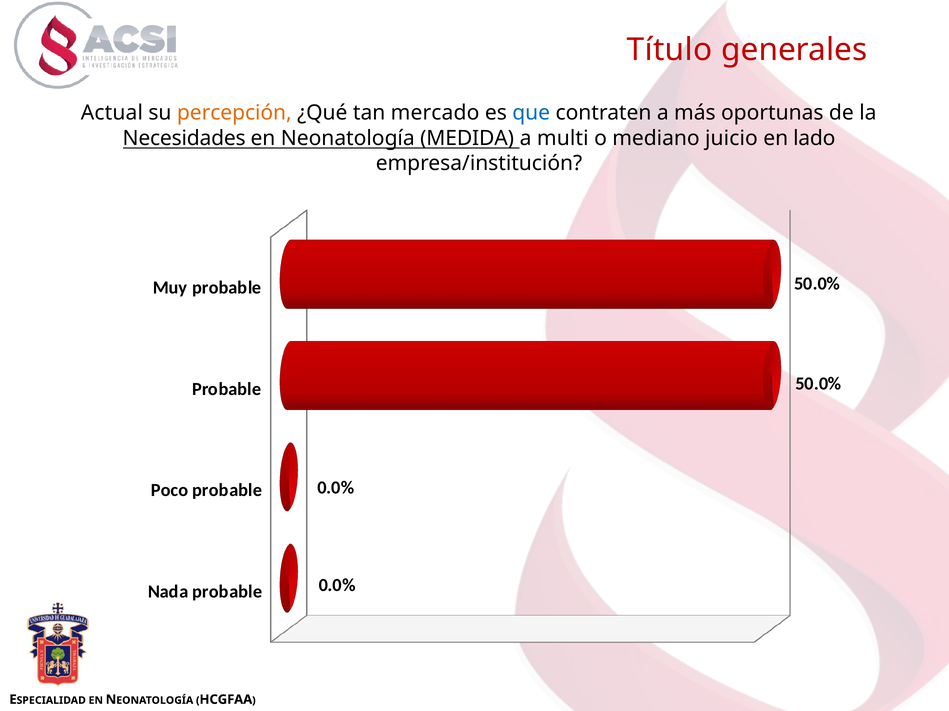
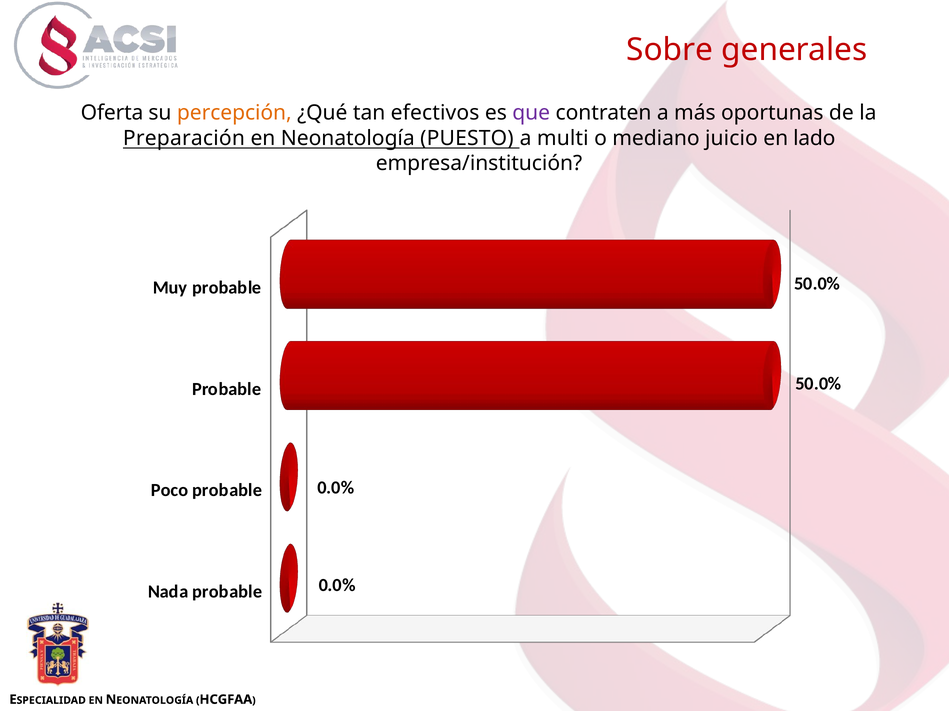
Título: Título -> Sobre
Actual: Actual -> Oferta
mercado: mercado -> efectivos
que colour: blue -> purple
Necesidades: Necesidades -> Preparación
MEDIDA: MEDIDA -> PUESTO
